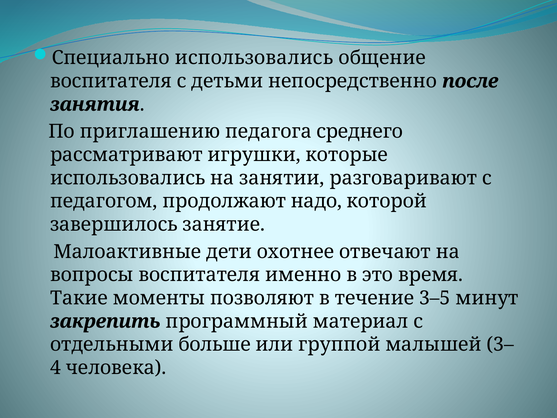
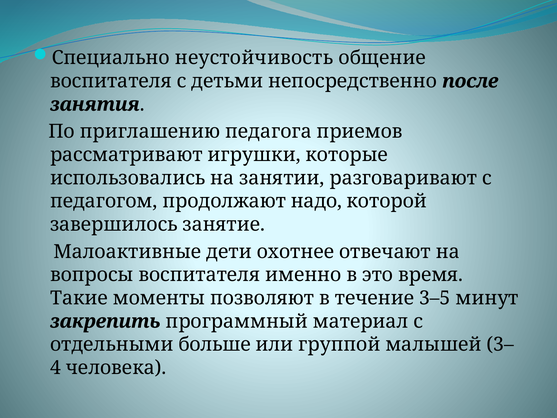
Специально использовались: использовались -> неустойчивость
среднего: среднего -> приемов
